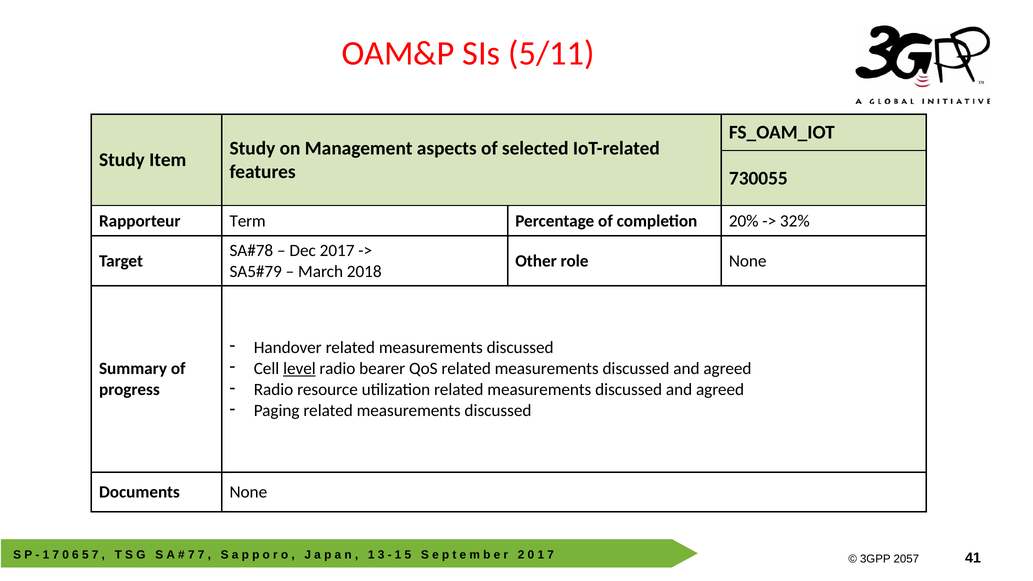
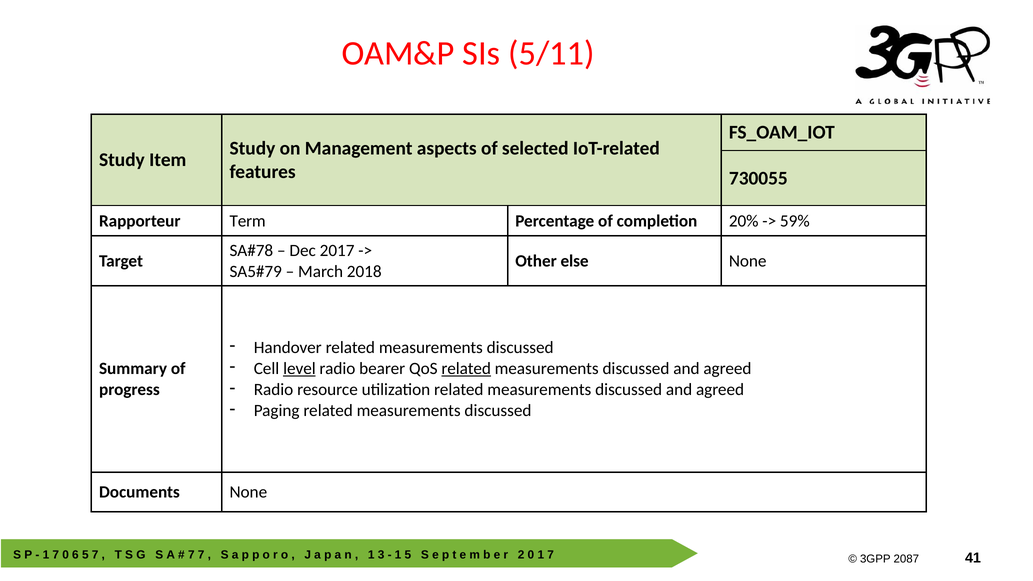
32%: 32% -> 59%
role: role -> else
related at (466, 369) underline: none -> present
2057: 2057 -> 2087
